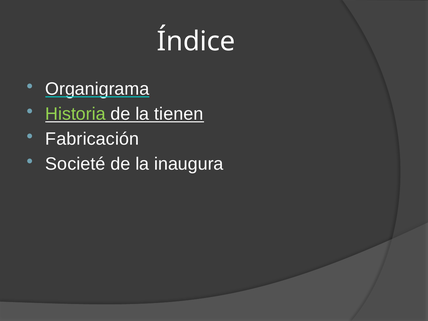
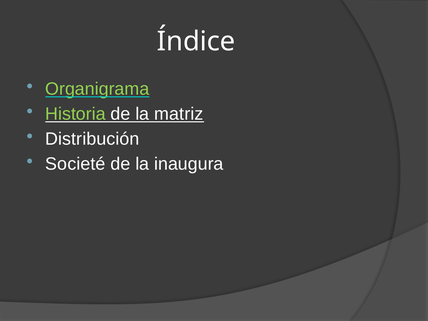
Organigrama colour: white -> light green
tienen: tienen -> matriz
Fabricación: Fabricación -> Distribución
